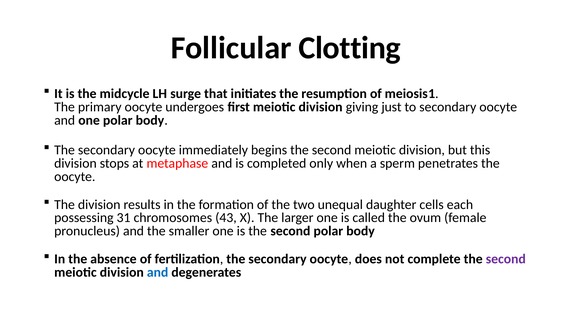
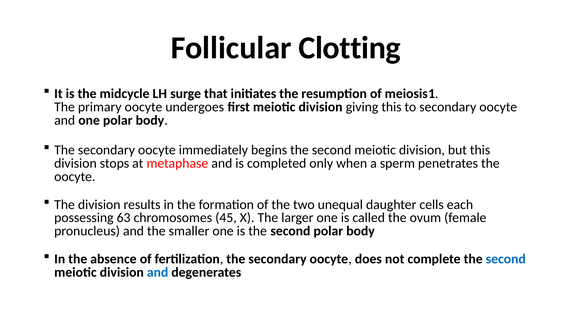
giving just: just -> this
31: 31 -> 63
43: 43 -> 45
second at (506, 259) colour: purple -> blue
